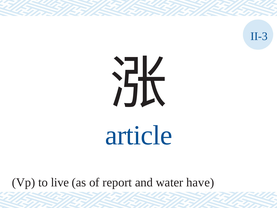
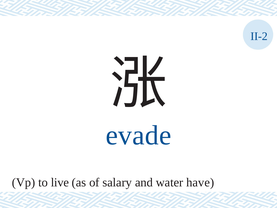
II-3: II-3 -> II-2
article: article -> evade
report: report -> salary
